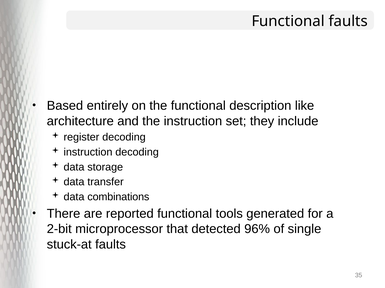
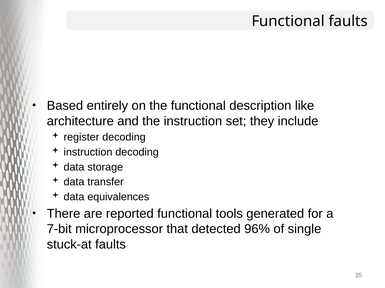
combinations: combinations -> equivalences
2-bit: 2-bit -> 7-bit
